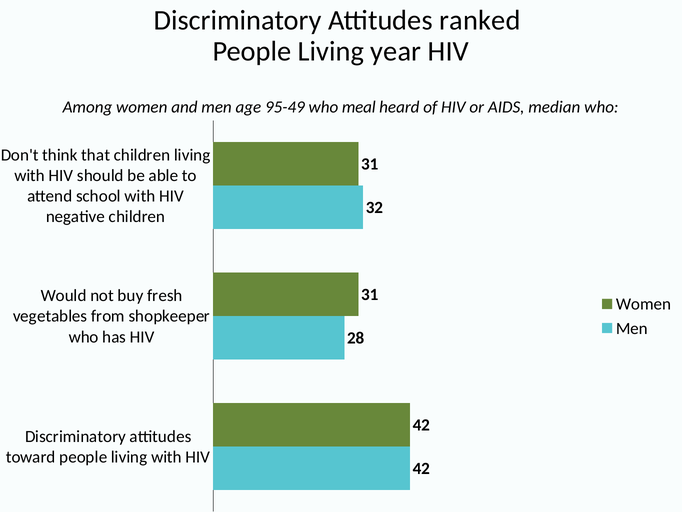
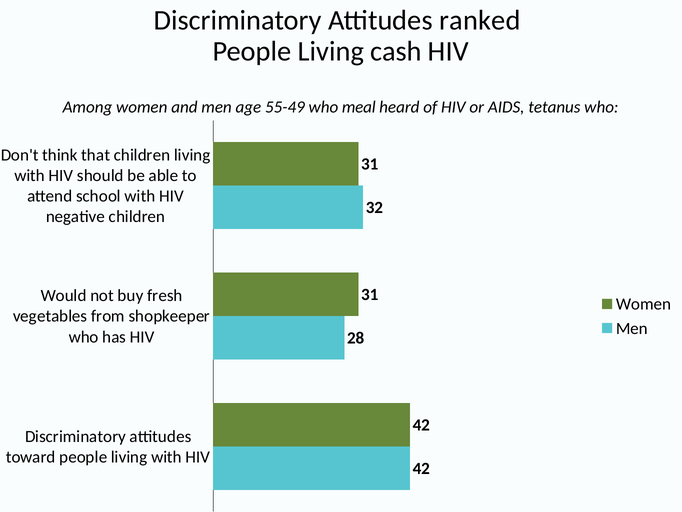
year: year -> cash
95-49: 95-49 -> 55-49
median: median -> tetanus
